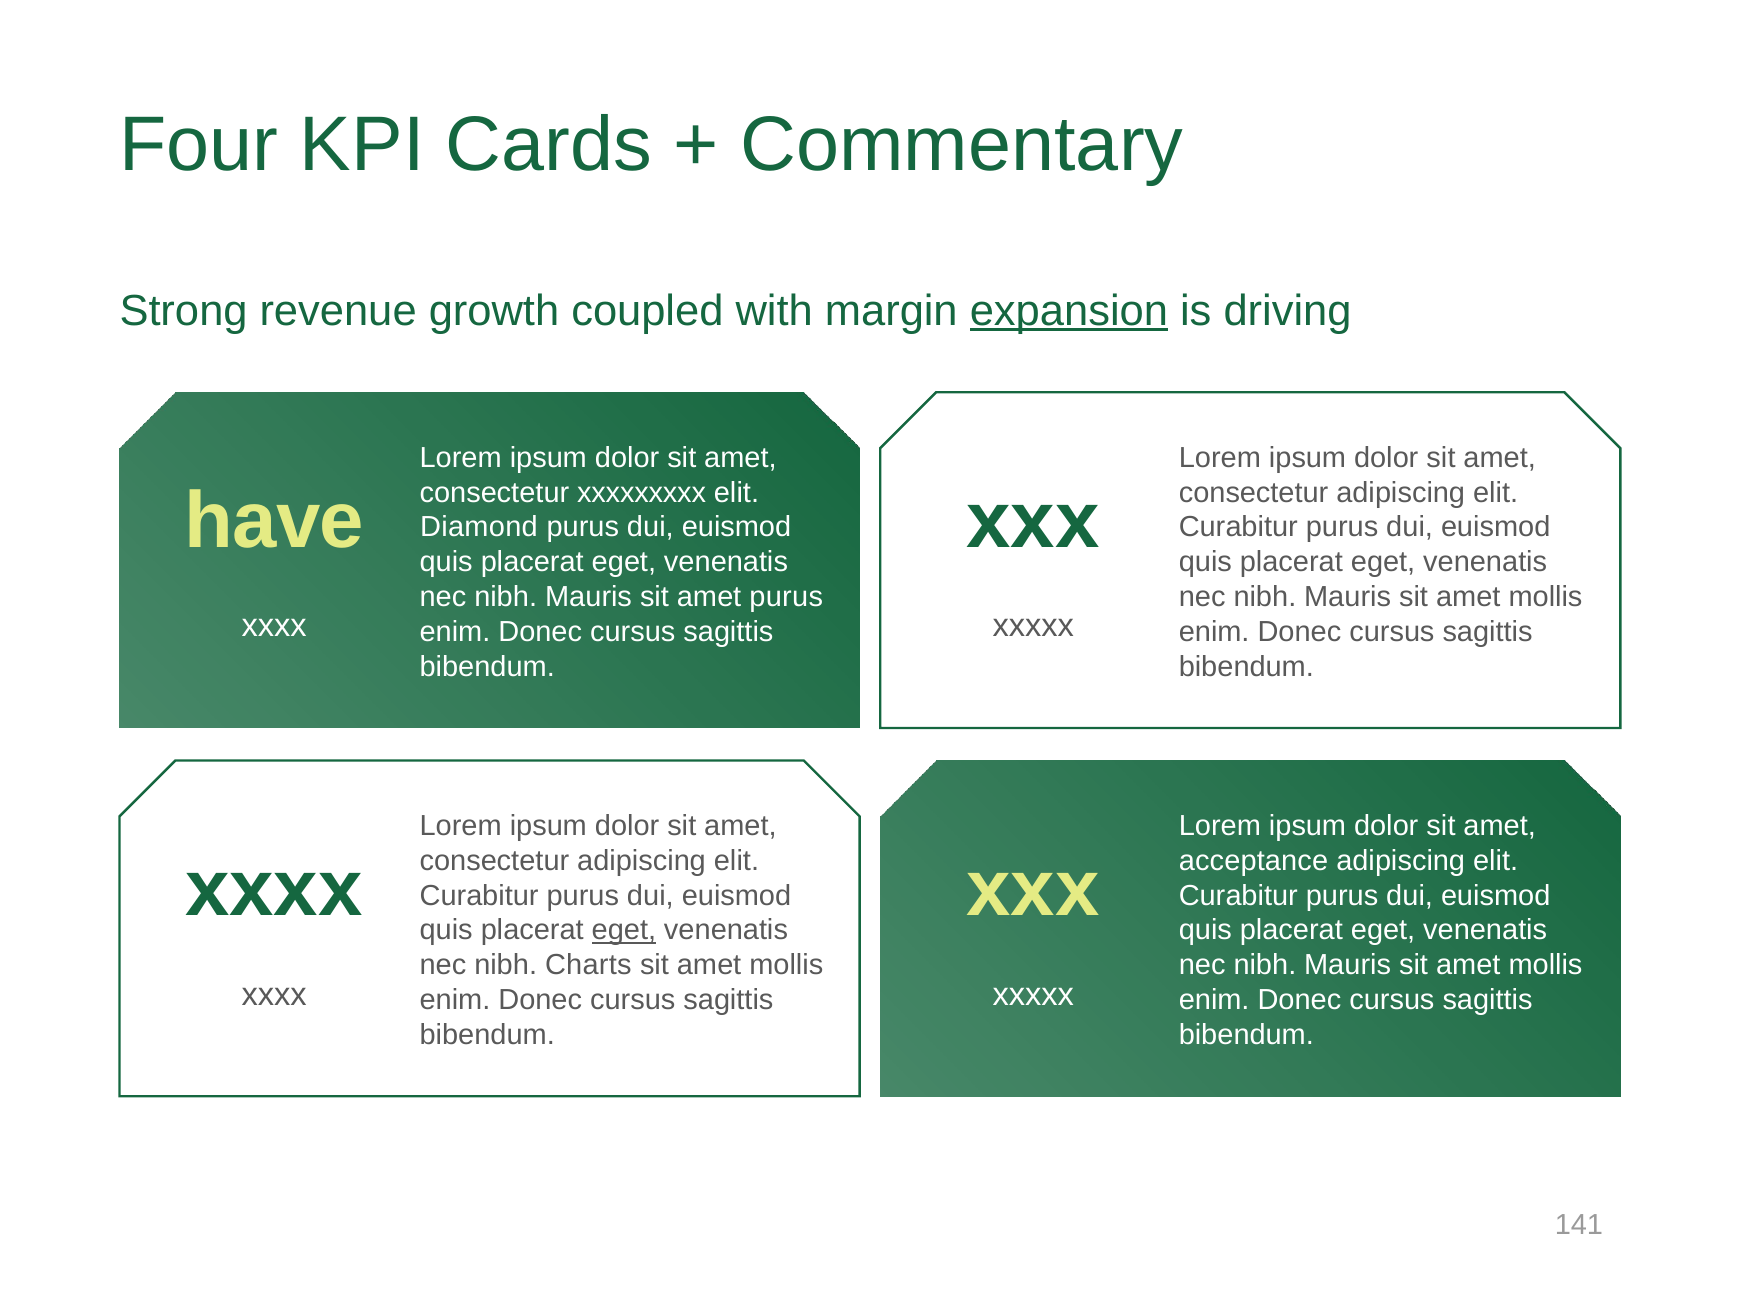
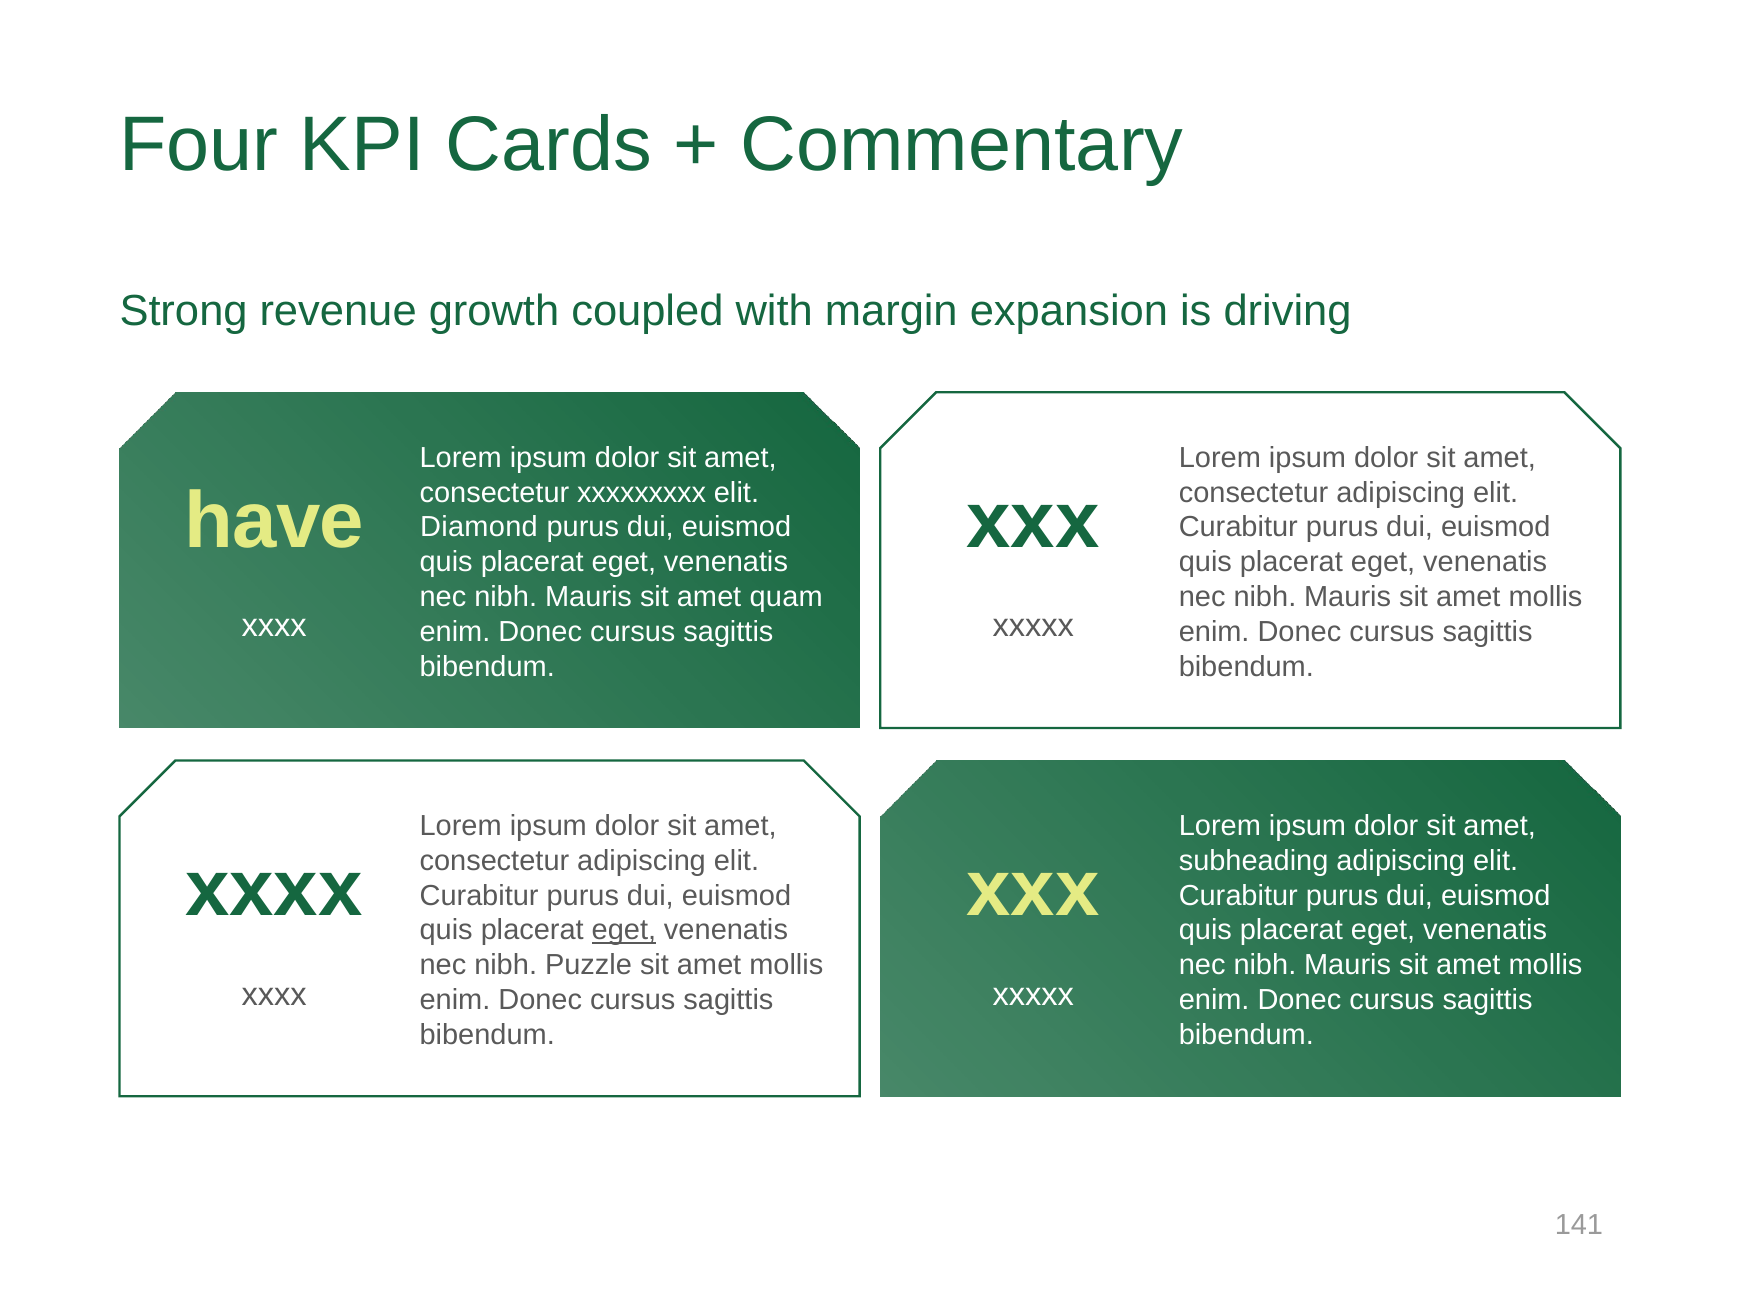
expansion underline: present -> none
amet purus: purus -> quam
acceptance: acceptance -> subheading
Charts: Charts -> Puzzle
